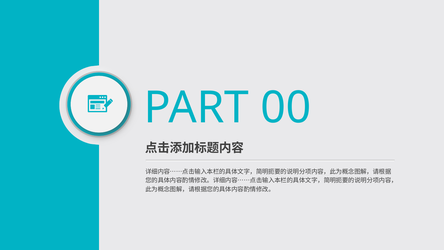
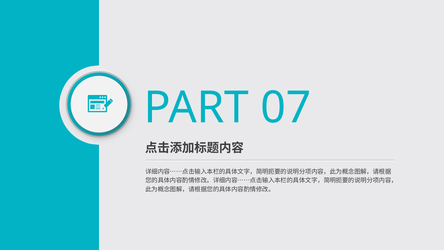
00: 00 -> 07
